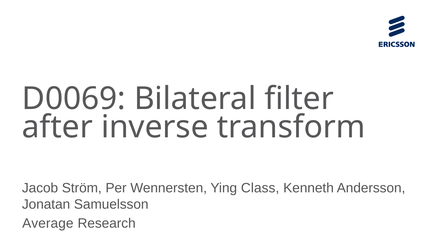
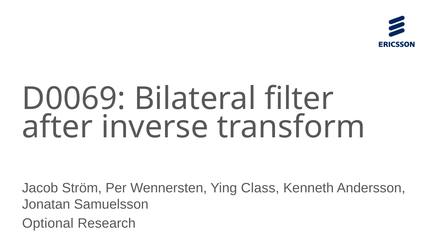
Average: Average -> Optional
